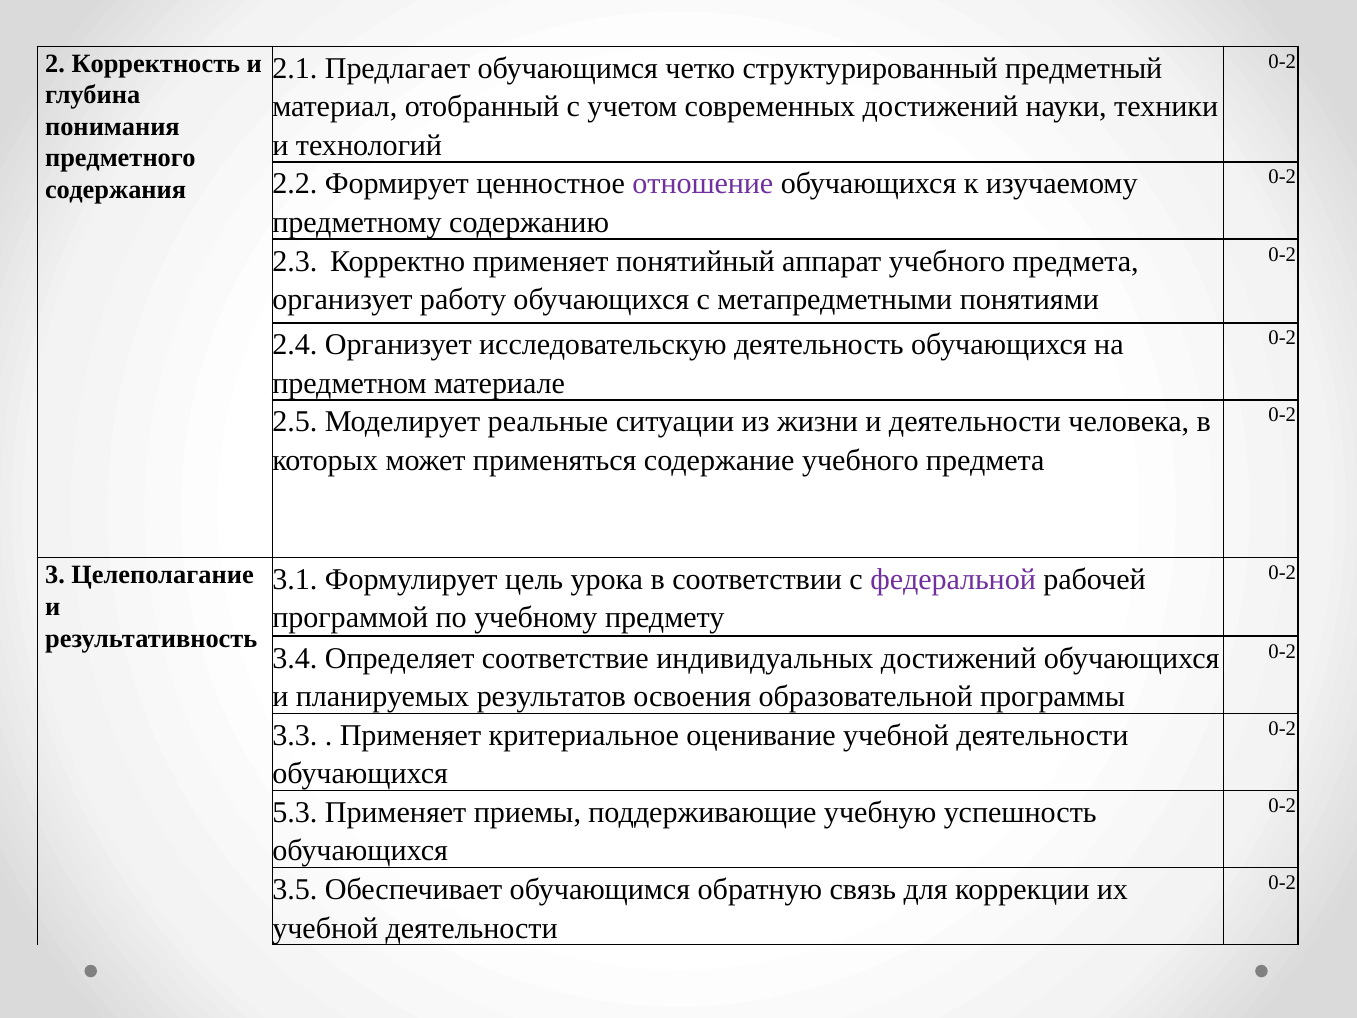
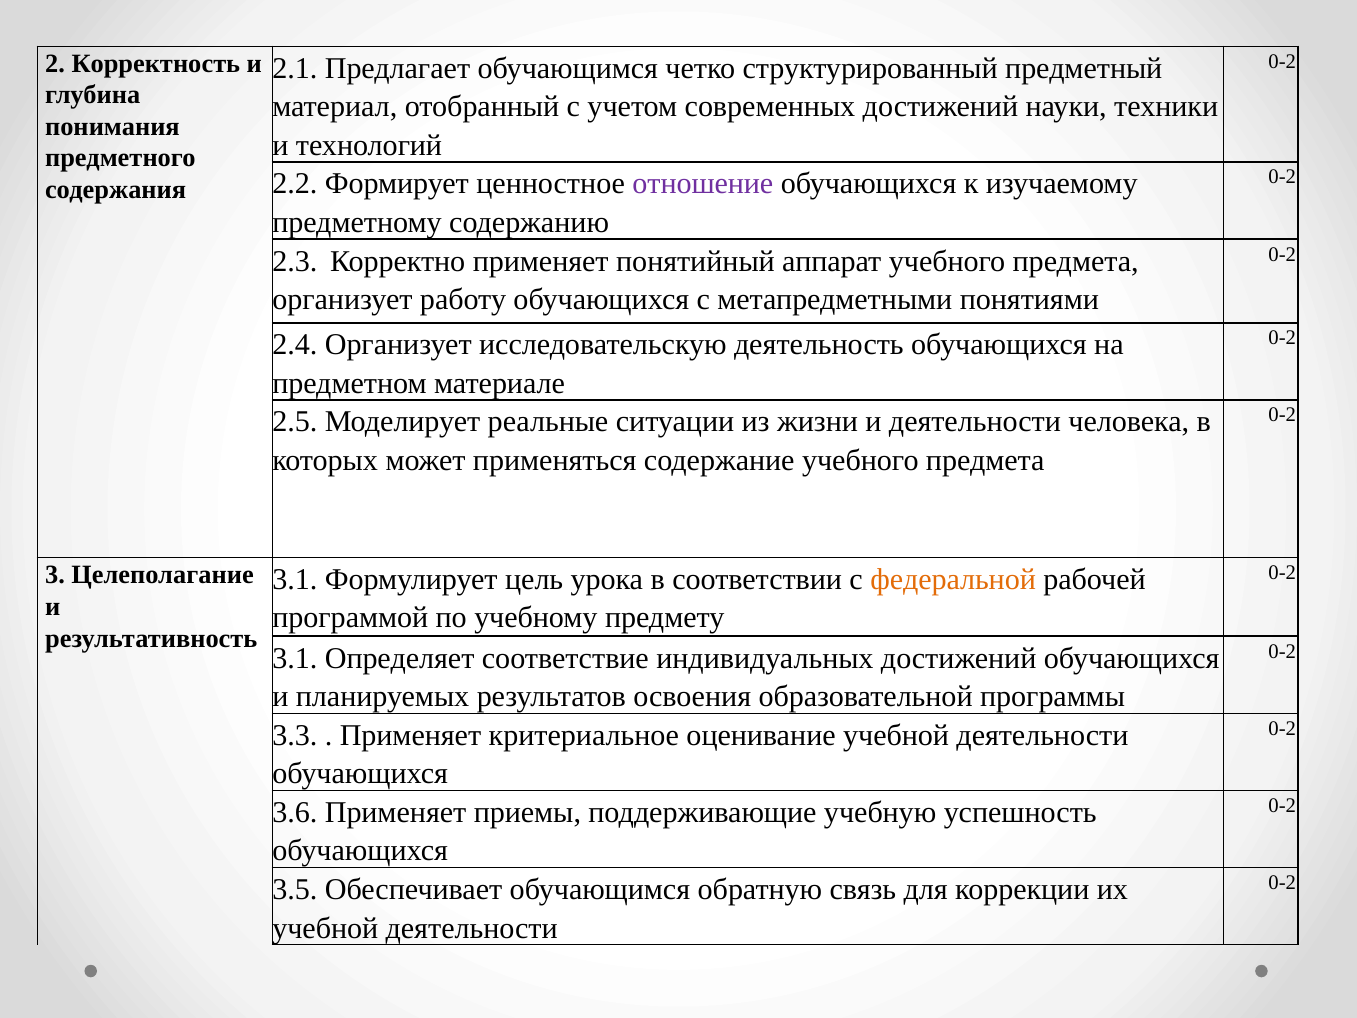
федеральной colour: purple -> orange
3.4 at (295, 658): 3.4 -> 3.1
5.3: 5.3 -> 3.6
